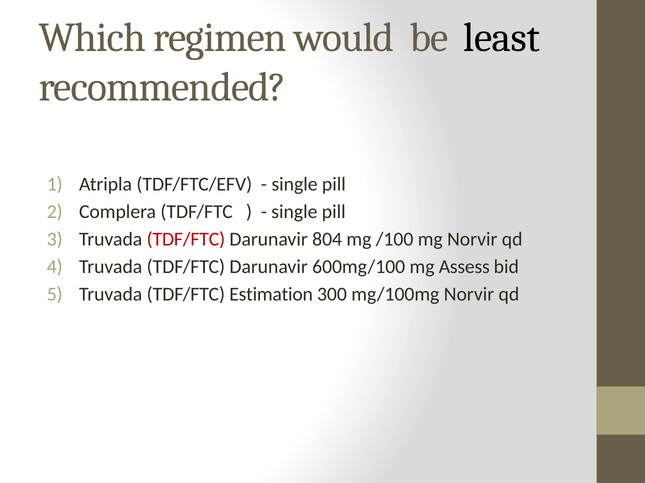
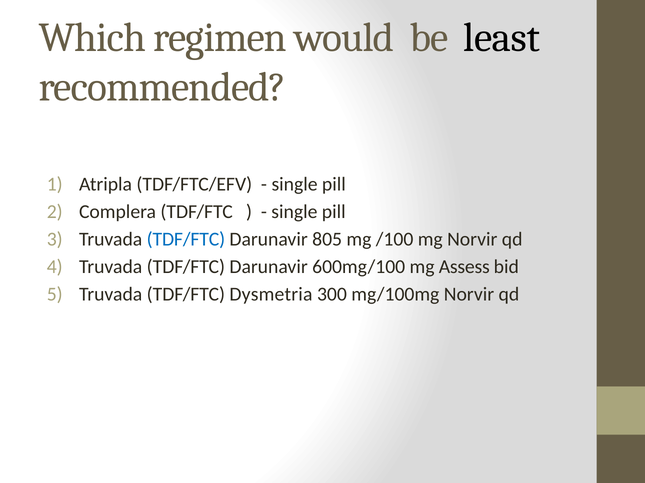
TDF/FTC at (186, 240) colour: red -> blue
804: 804 -> 805
Estimation: Estimation -> Dysmetria
